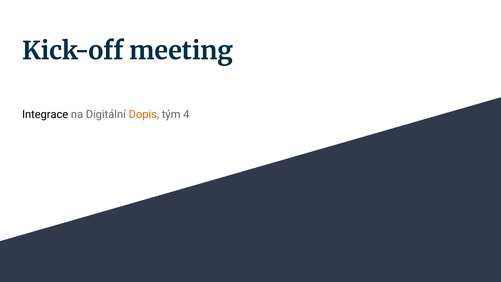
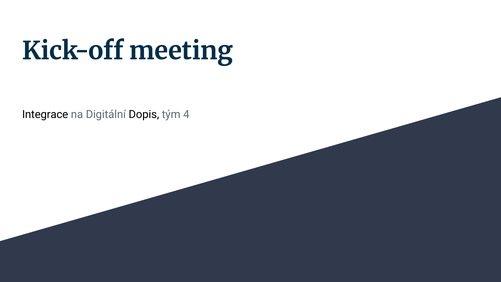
Dopis colour: orange -> black
